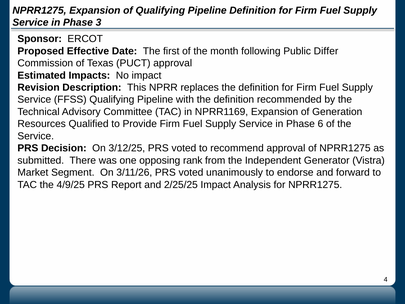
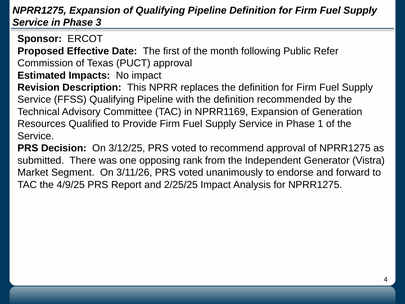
Differ: Differ -> Refer
6: 6 -> 1
